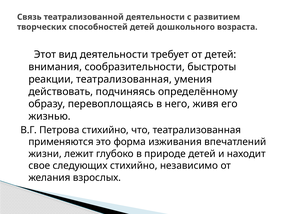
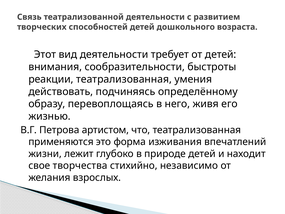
Петрова стихийно: стихийно -> артистом
следующих: следующих -> творчества
